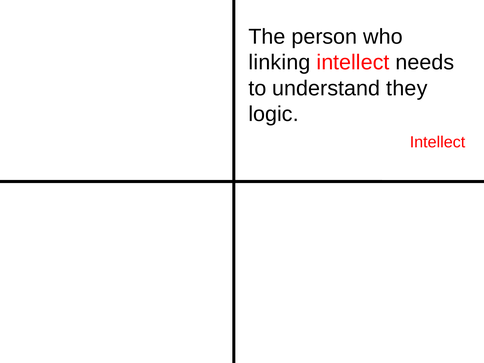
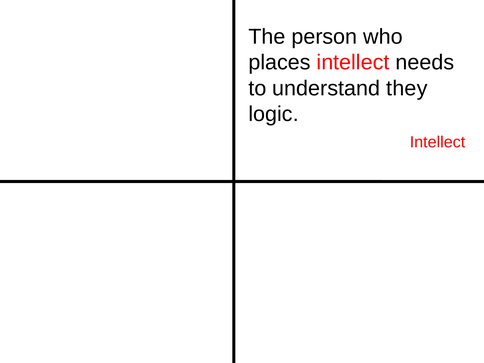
linking: linking -> places
